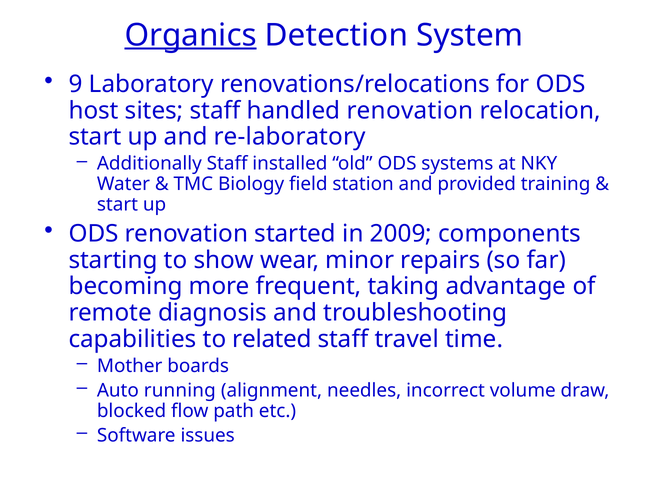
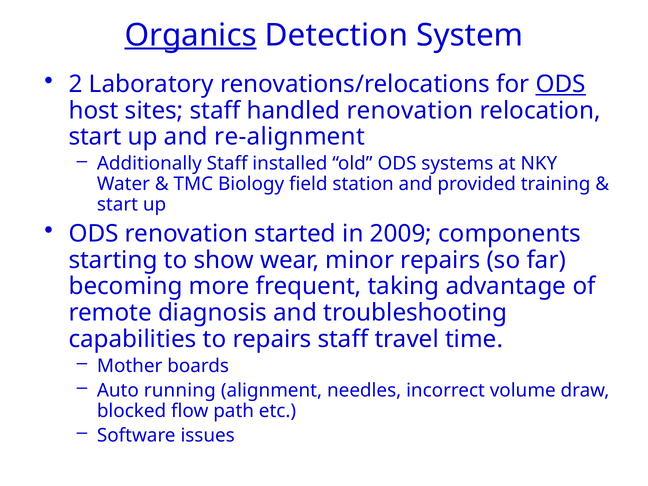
9: 9 -> 2
ODS at (561, 84) underline: none -> present
re-laboratory: re-laboratory -> re-alignment
to related: related -> repairs
